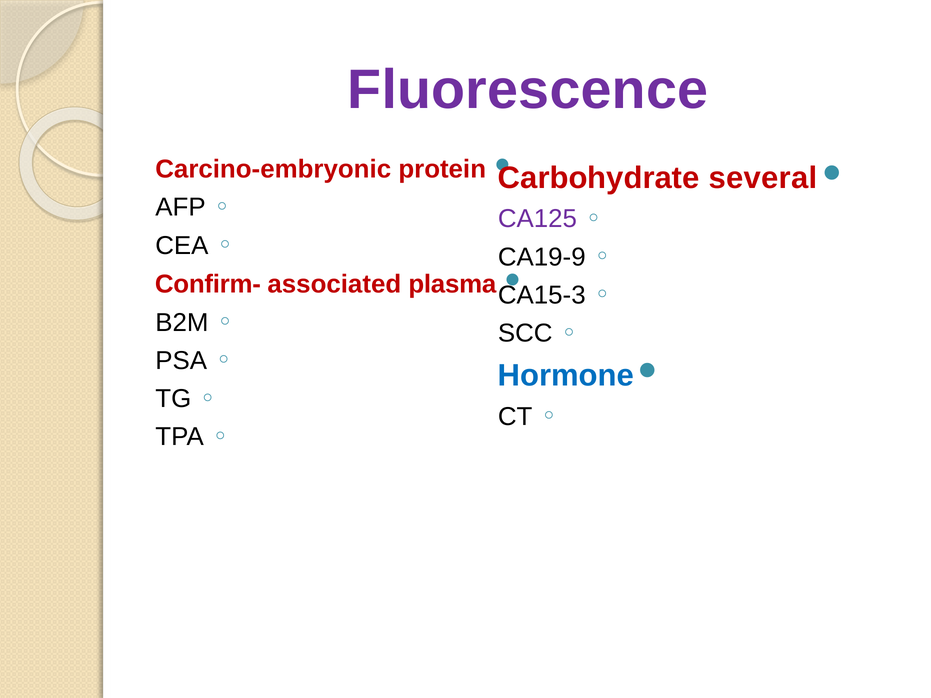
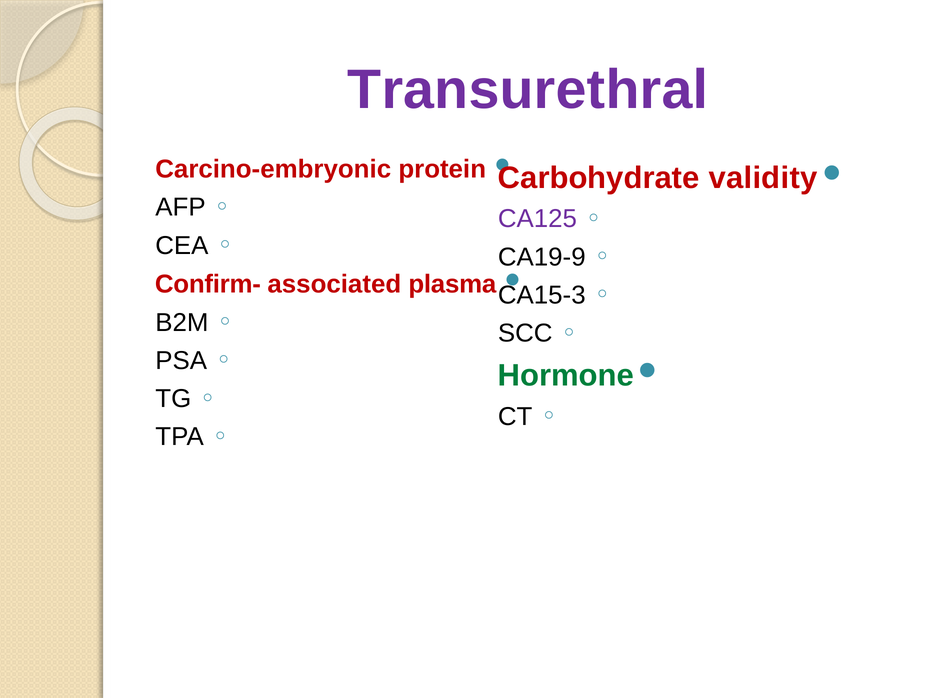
Fluorescence: Fluorescence -> Transurethral
several: several -> validity
Hormone colour: blue -> green
